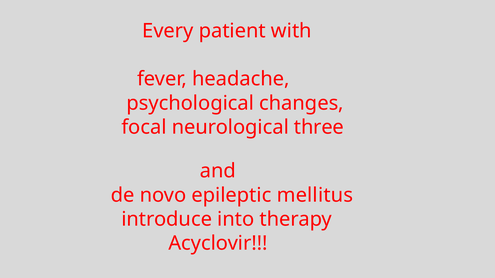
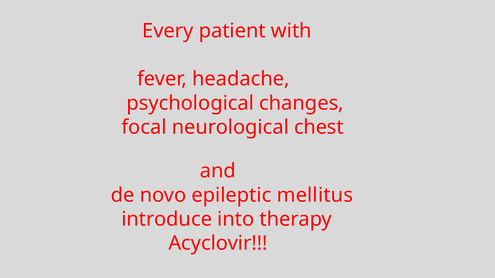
three: three -> chest
